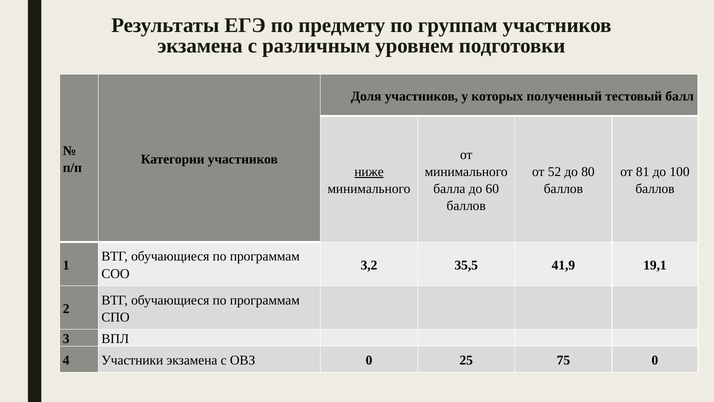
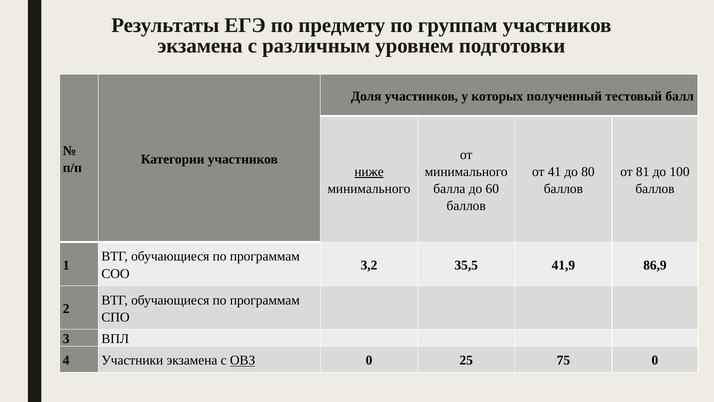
52: 52 -> 41
19,1: 19,1 -> 86,9
ОВЗ underline: none -> present
